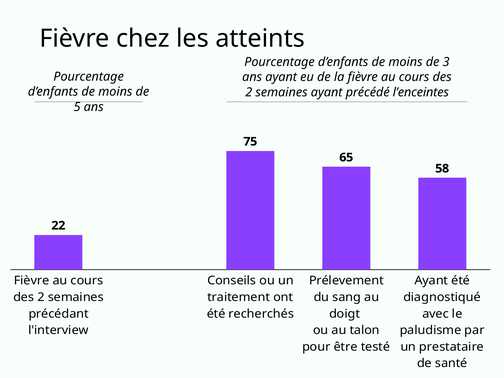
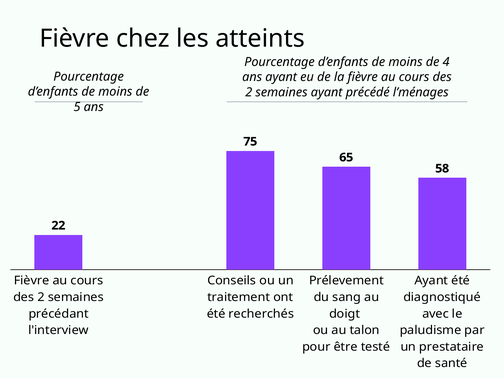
3: 3 -> 4
l’enceintes: l’enceintes -> l’ménages
